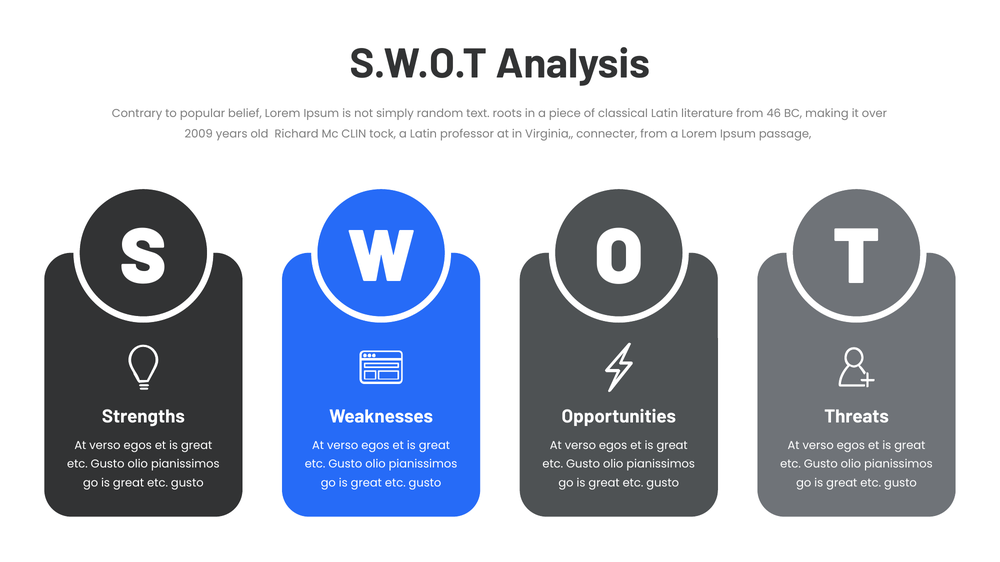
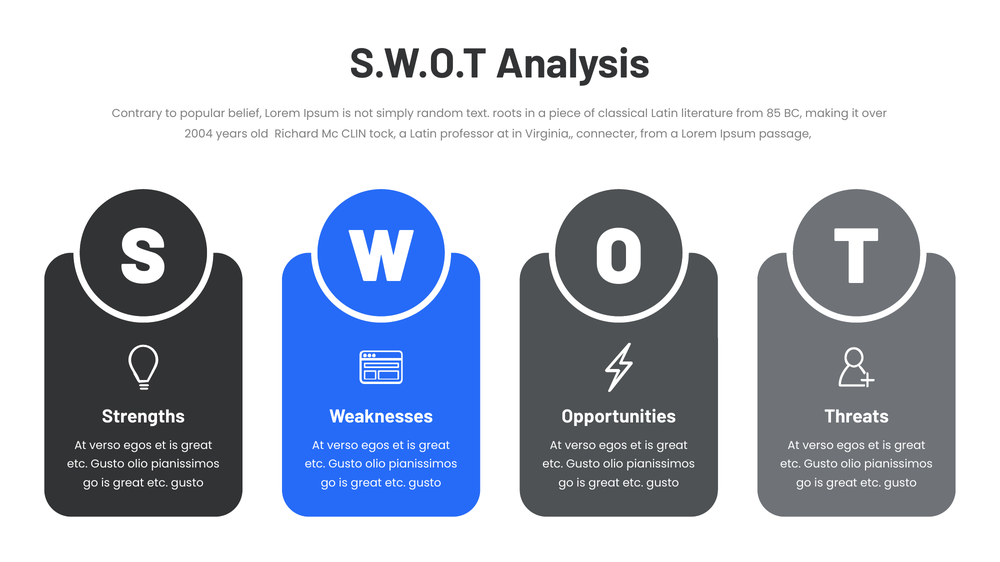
46: 46 -> 85
2009: 2009 -> 2004
